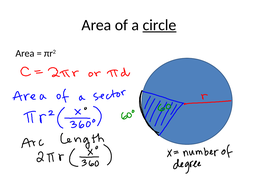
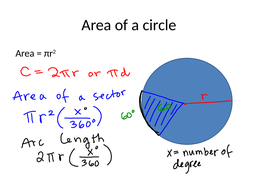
circle underline: present -> none
